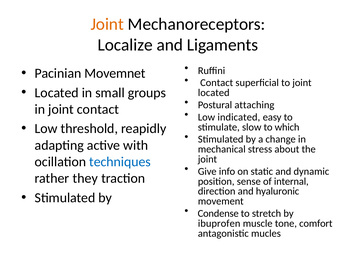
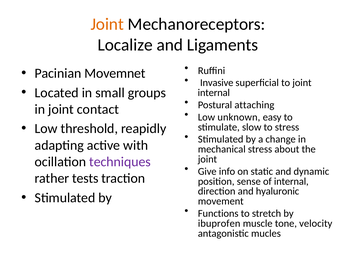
Contact at (217, 83): Contact -> Invasive
located at (214, 93): located -> internal
indicated: indicated -> unknown
to which: which -> stress
techniques colour: blue -> purple
they: they -> tests
Condense: Condense -> Functions
comfort: comfort -> velocity
